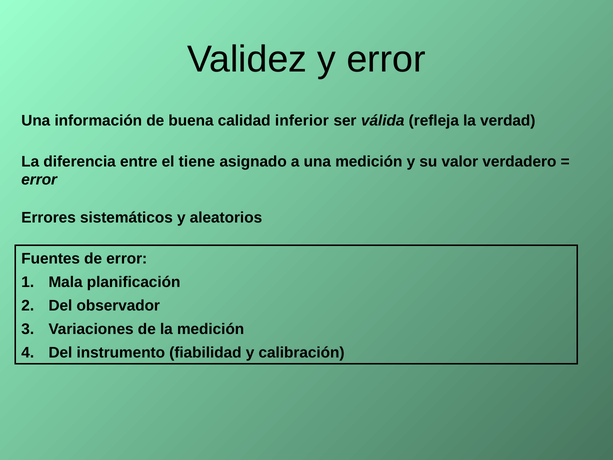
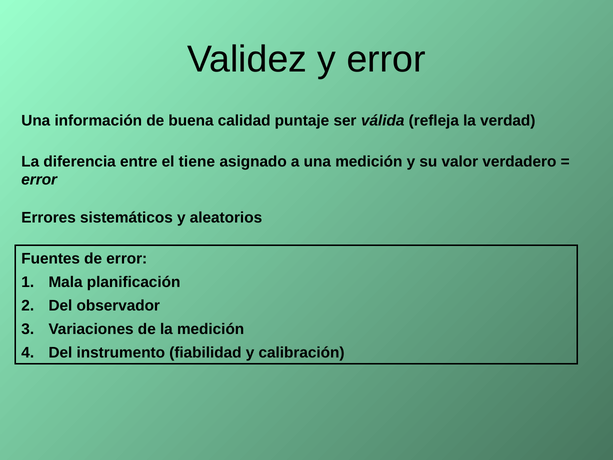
inferior: inferior -> puntaje
